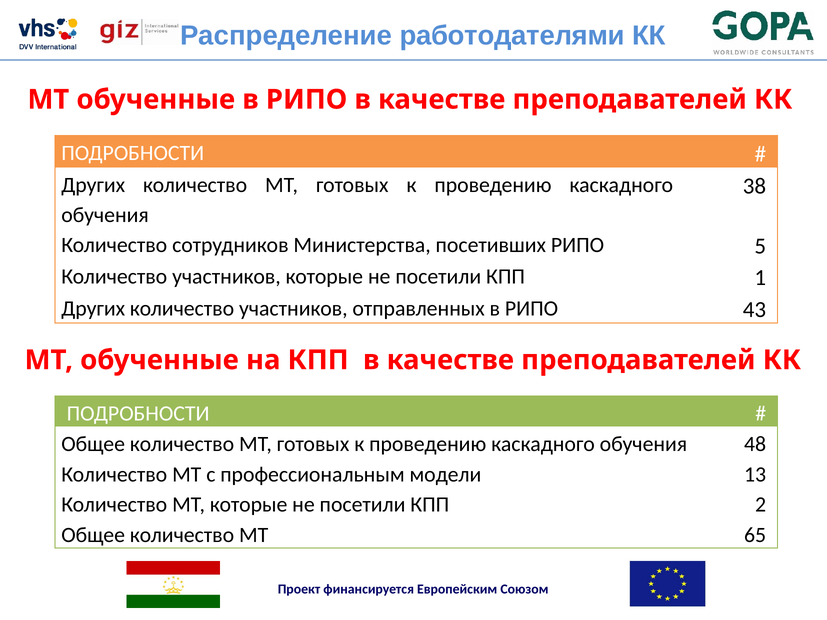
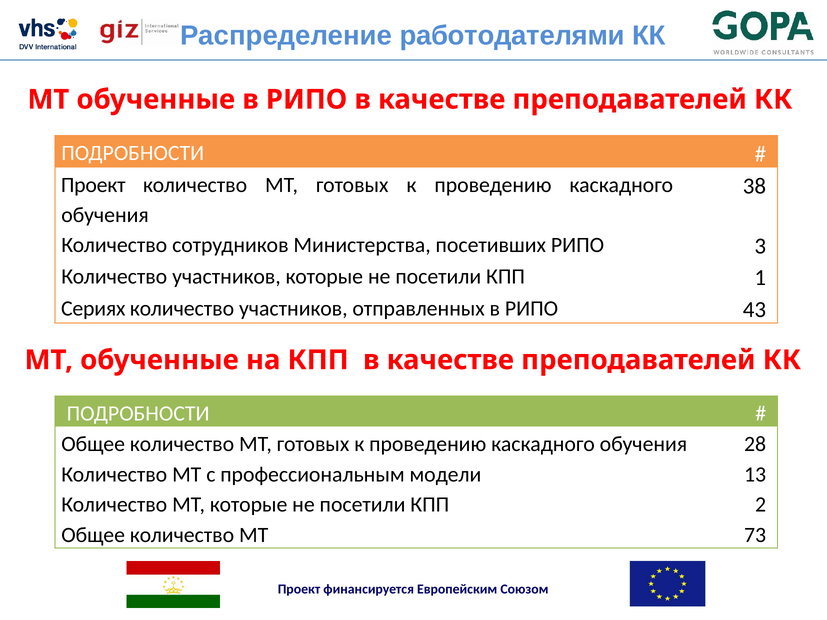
Других at (93, 185): Других -> Проект
5: 5 -> 3
Других at (93, 309): Других -> Сериях
48: 48 -> 28
65: 65 -> 73
